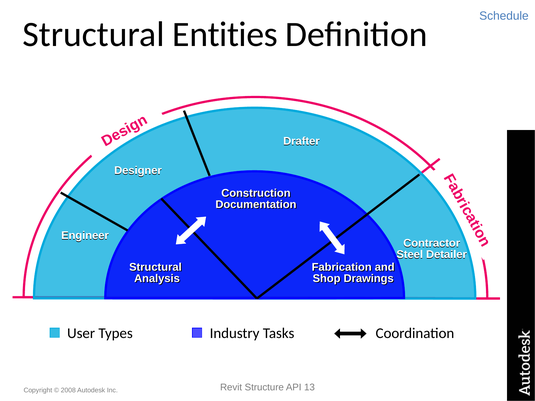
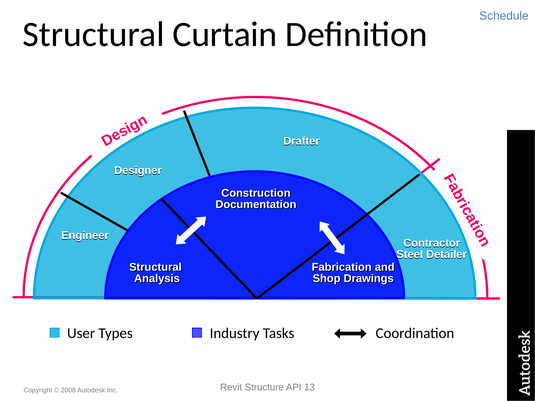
Entities: Entities -> Curtain
